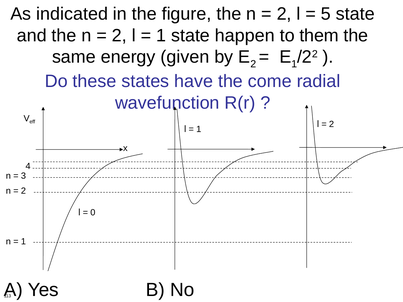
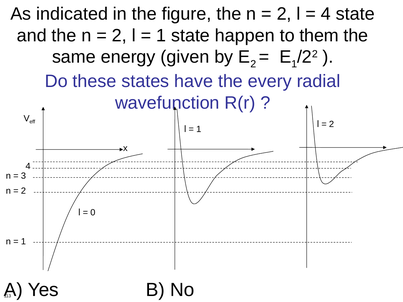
5 at (326, 14): 5 -> 4
come: come -> every
